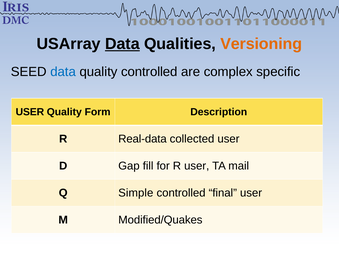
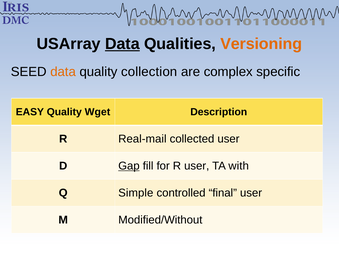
data at (63, 72) colour: blue -> orange
quality controlled: controlled -> collection
USER at (30, 112): USER -> EASY
Form: Form -> Wget
Real-data: Real-data -> Real-mail
Gap underline: none -> present
mail: mail -> with
Modified/Quakes: Modified/Quakes -> Modified/Without
